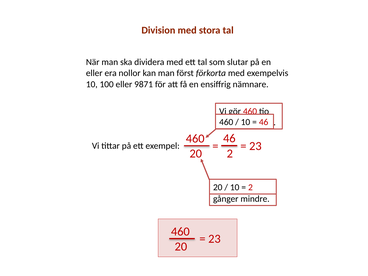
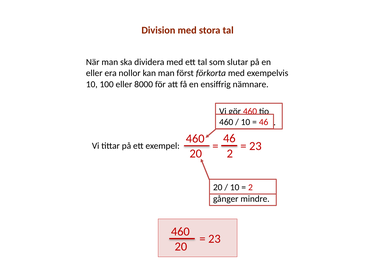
9871: 9871 -> 8000
